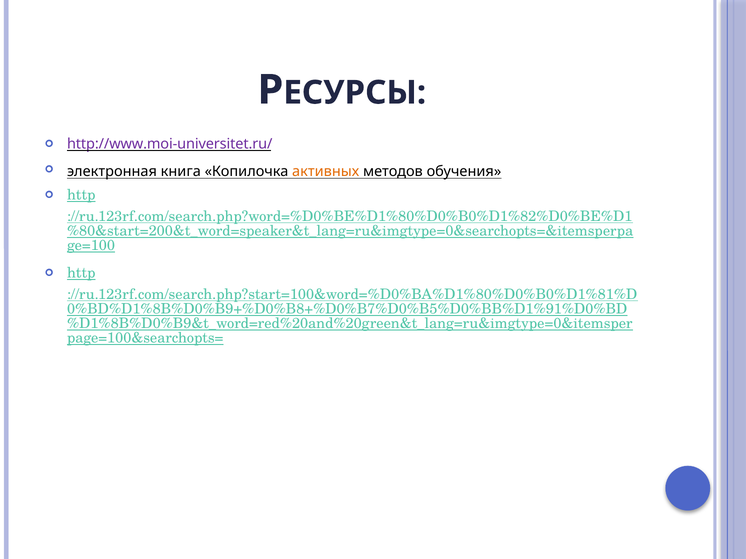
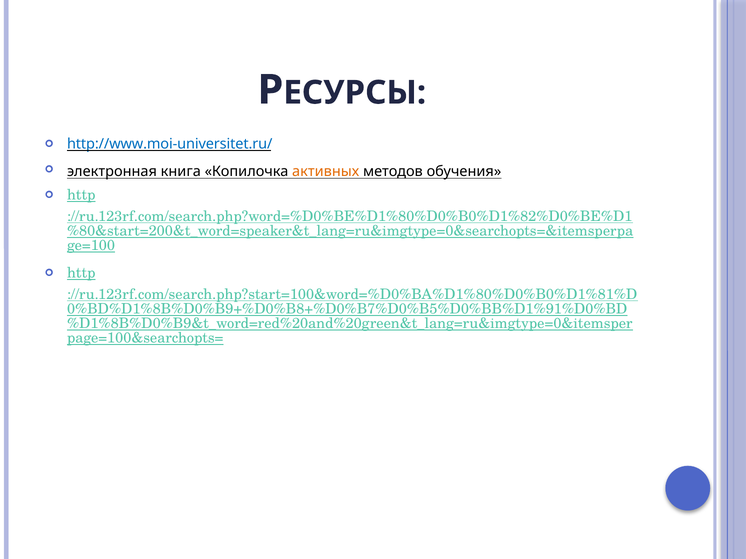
http://www.moi-universitet.ru/ colour: purple -> blue
